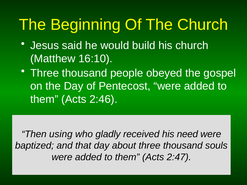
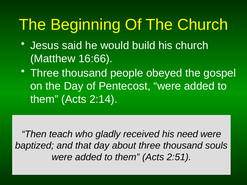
16:10: 16:10 -> 16:66
2:46: 2:46 -> 2:14
using: using -> teach
2:47: 2:47 -> 2:51
